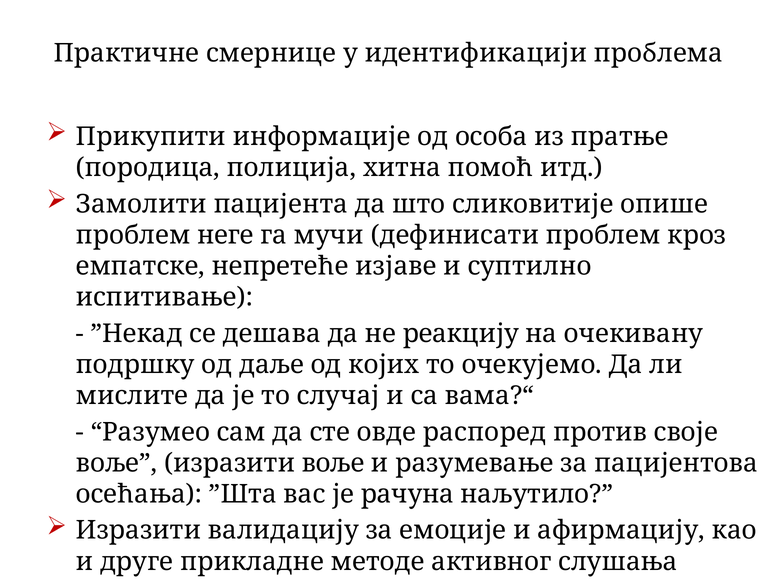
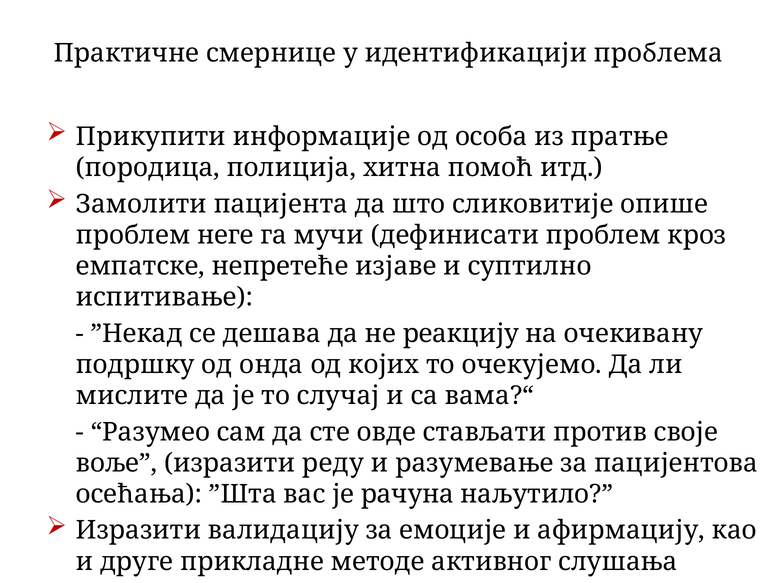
даље: даље -> онда
распоред: распоред -> стављати
изразити воље: воље -> реду
